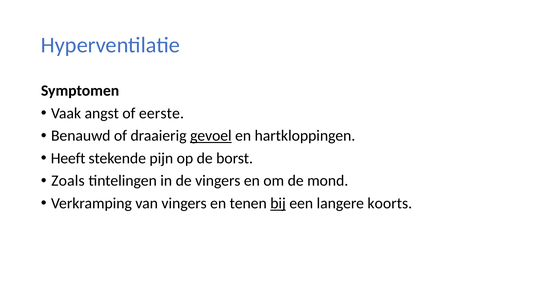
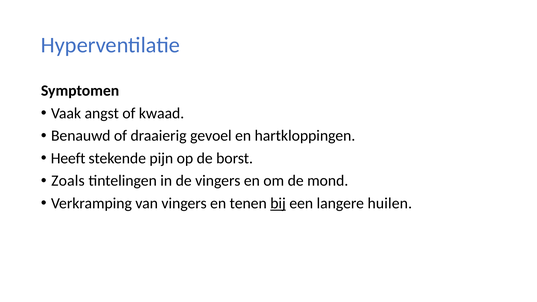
eerste: eerste -> kwaad
gevoel underline: present -> none
koorts: koorts -> huilen
